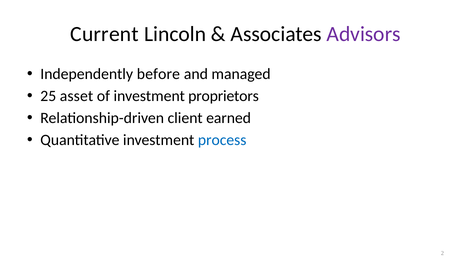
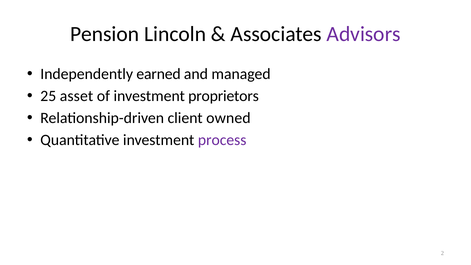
Current: Current -> Pension
before: before -> earned
earned: earned -> owned
process colour: blue -> purple
